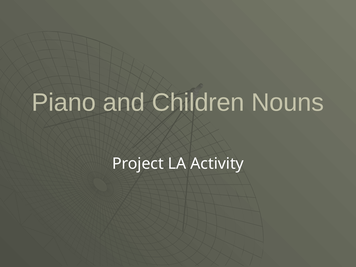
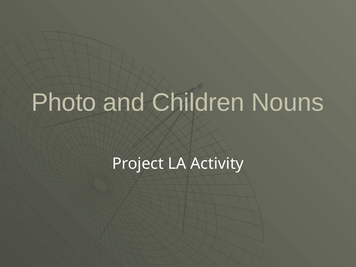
Piano: Piano -> Photo
